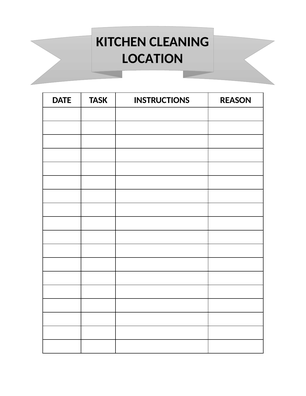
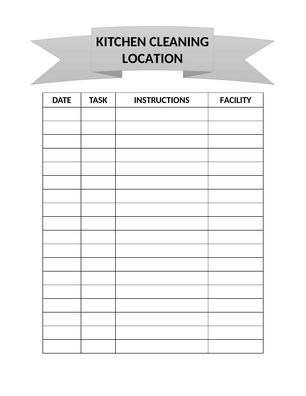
REASON: REASON -> FACILITY
